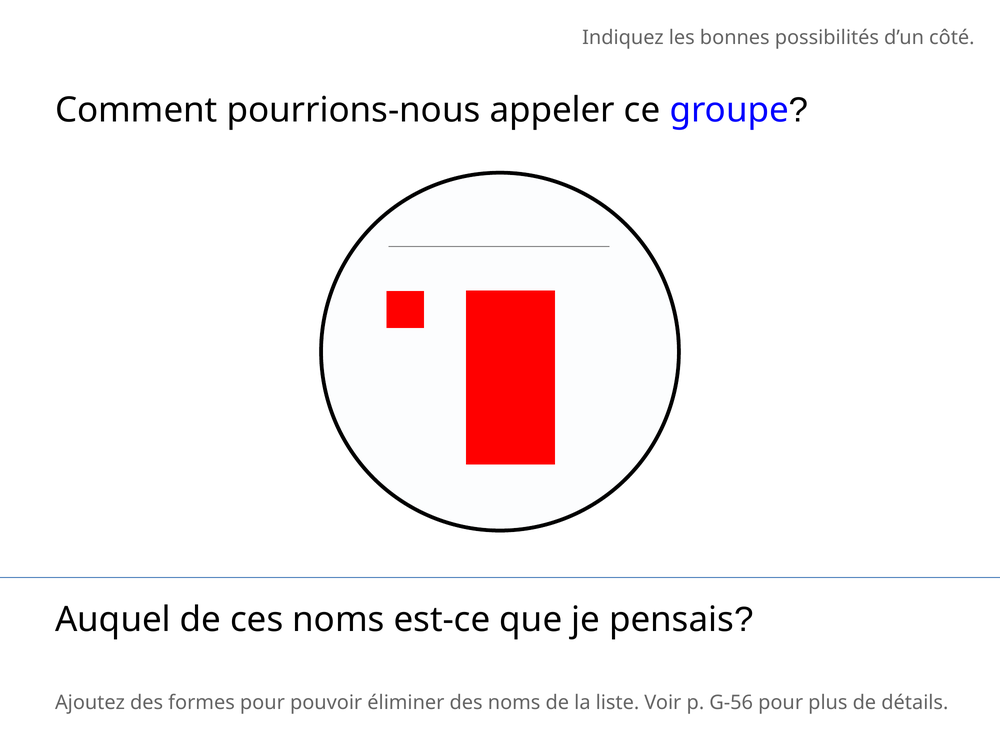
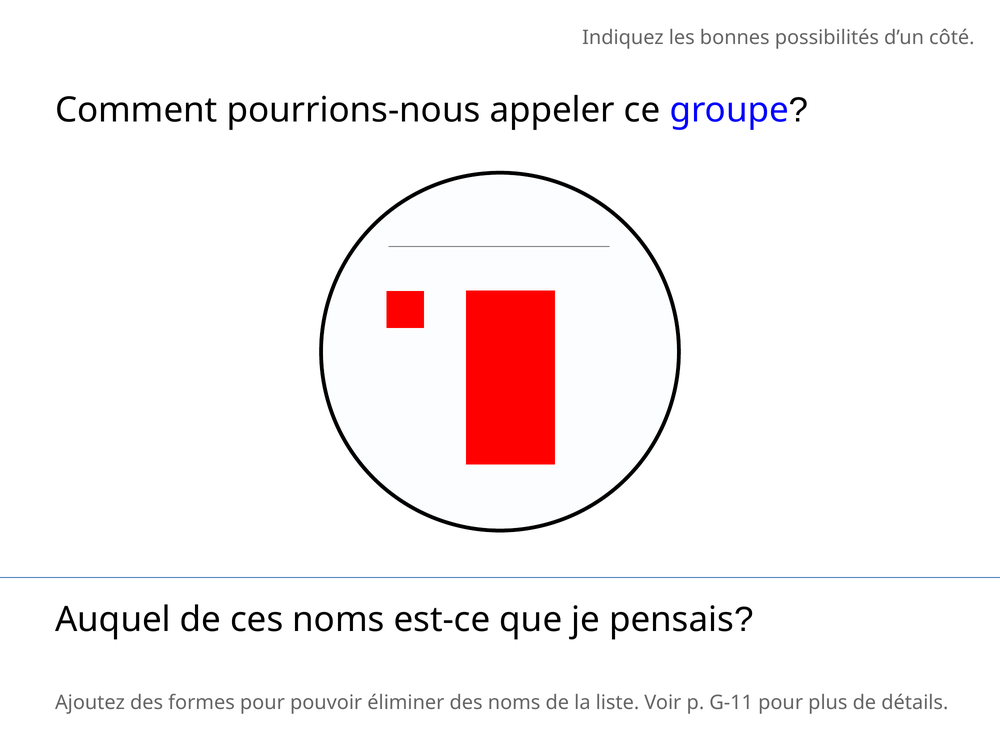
G-56: G-56 -> G-11
